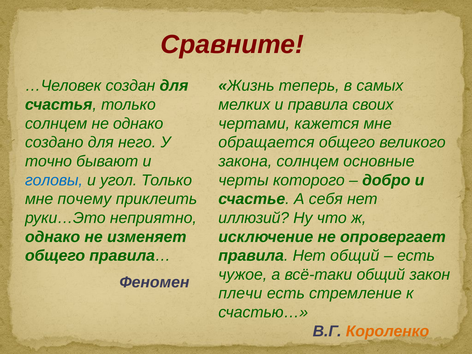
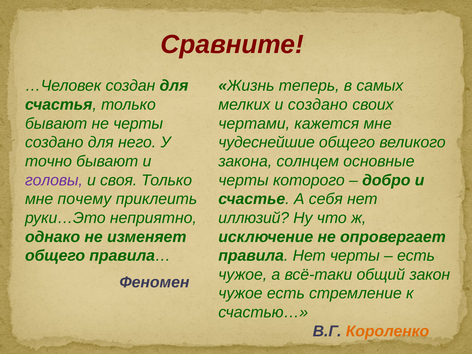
и правила: правила -> создано
солнцем at (56, 124): солнцем -> бывают
не однако: однако -> черты
обращается: обращается -> чудеснейшие
головы colour: blue -> purple
угол: угол -> своя
Нет общий: общий -> черты
плечи at (240, 293): плечи -> чужое
